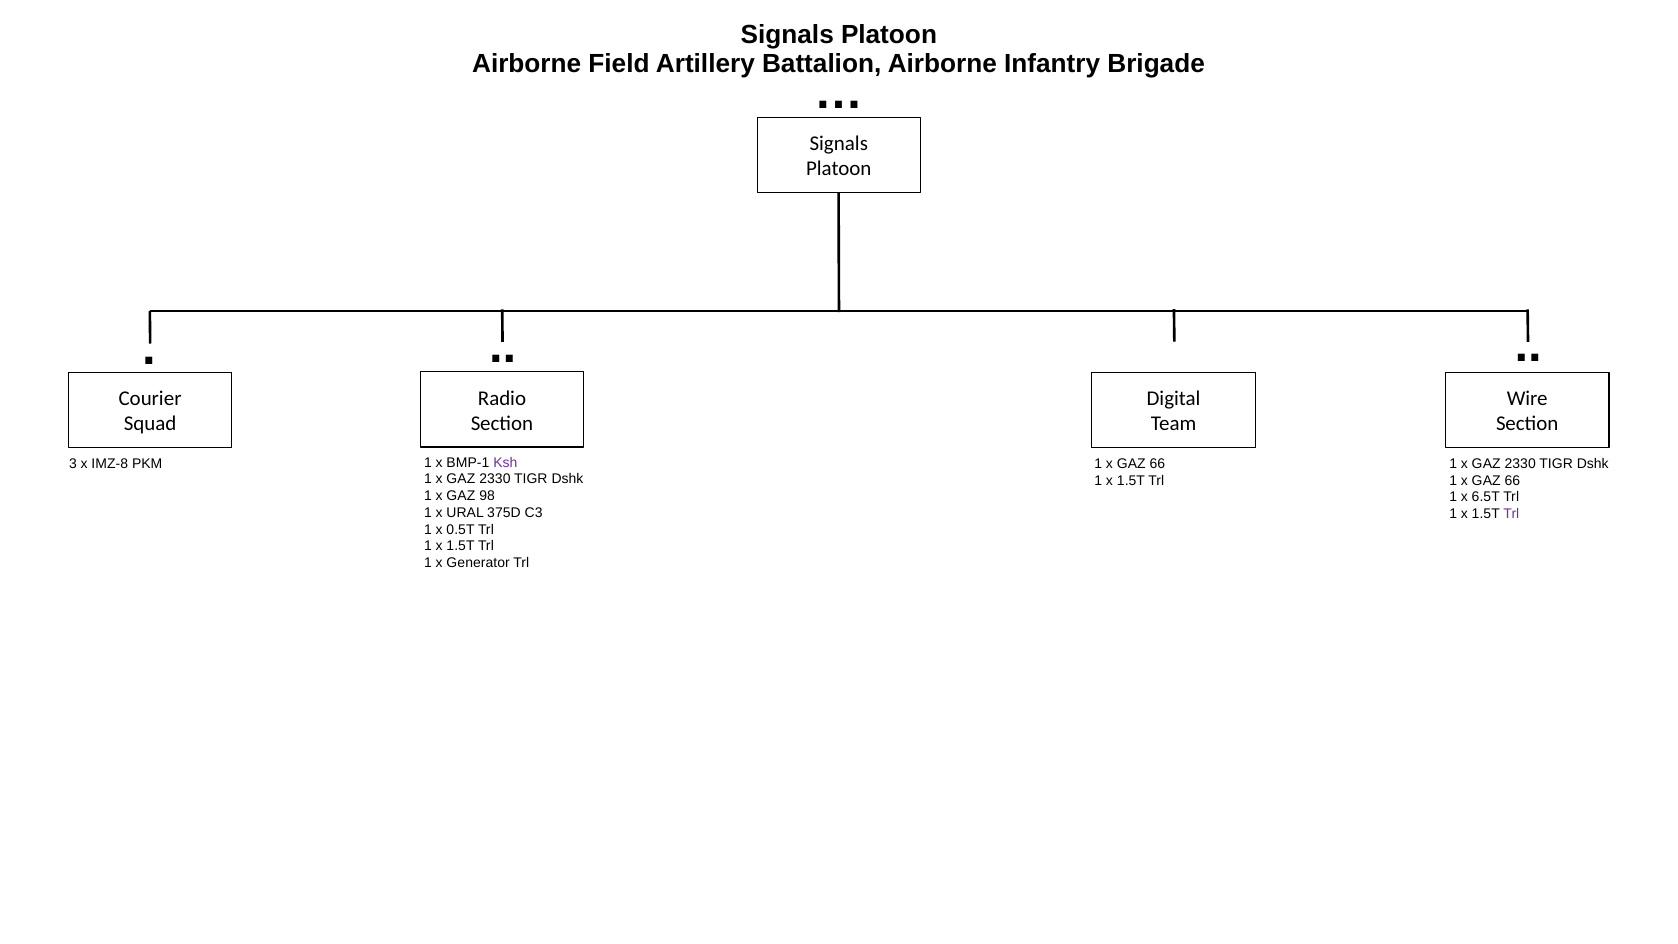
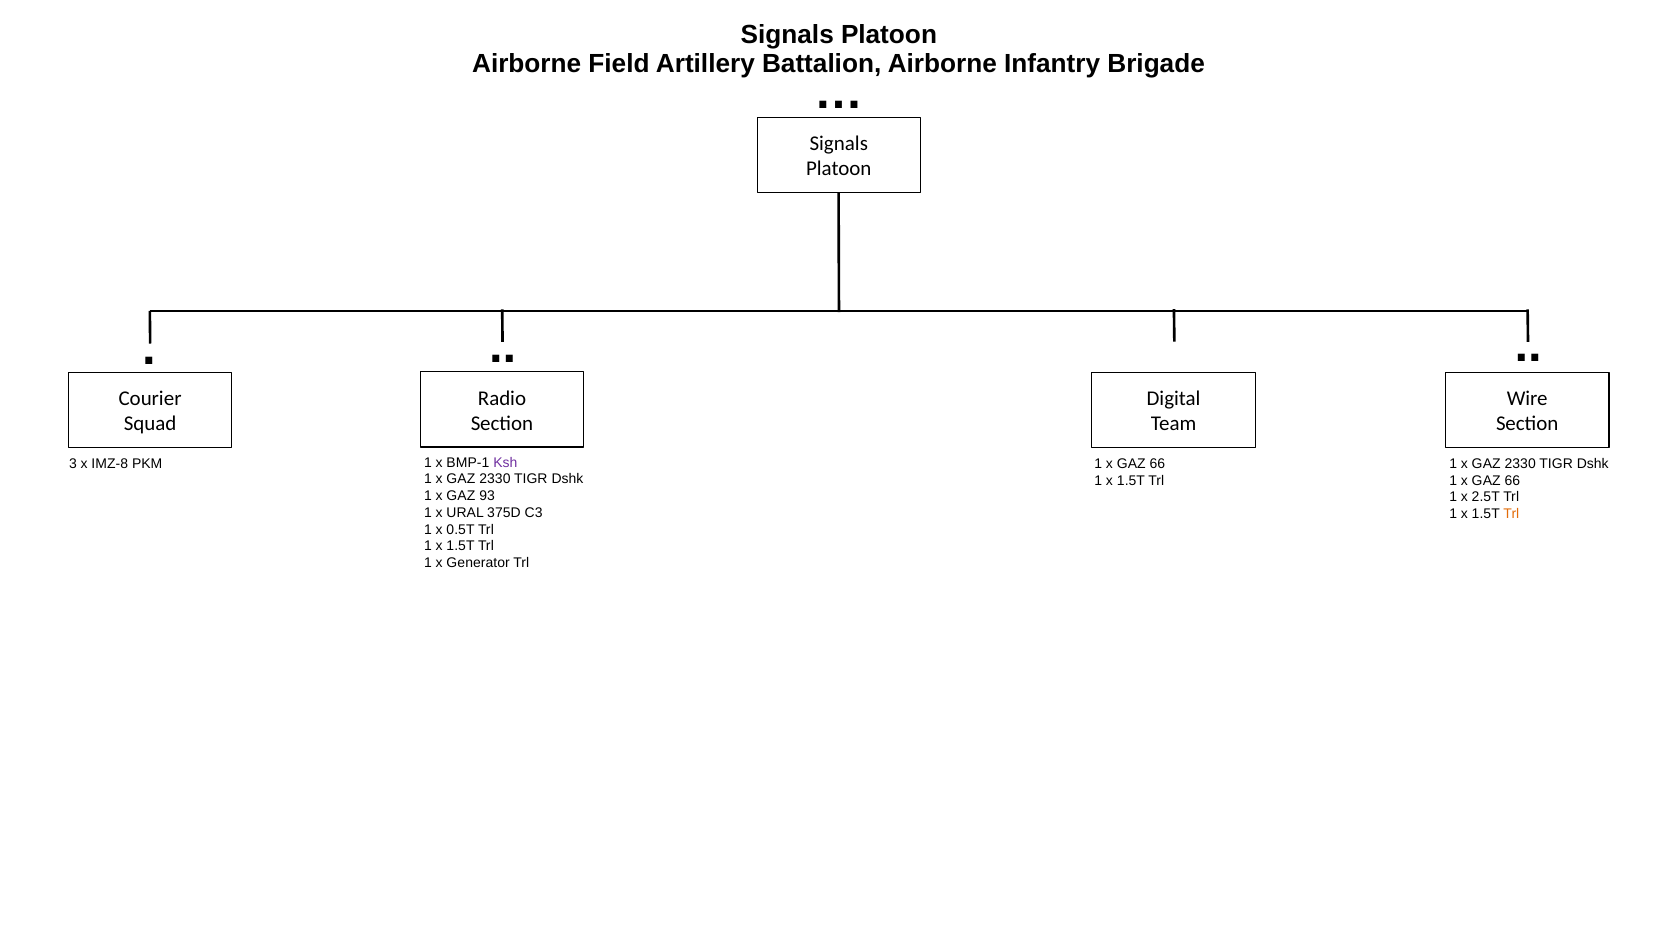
98: 98 -> 93
6.5T: 6.5T -> 2.5T
Trl at (1511, 514) colour: purple -> orange
